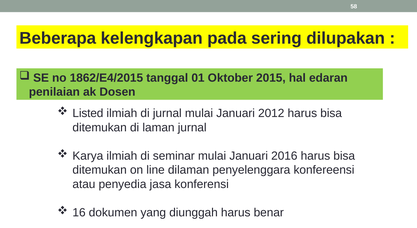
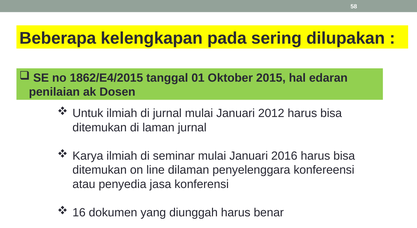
Listed: Listed -> Untuk
